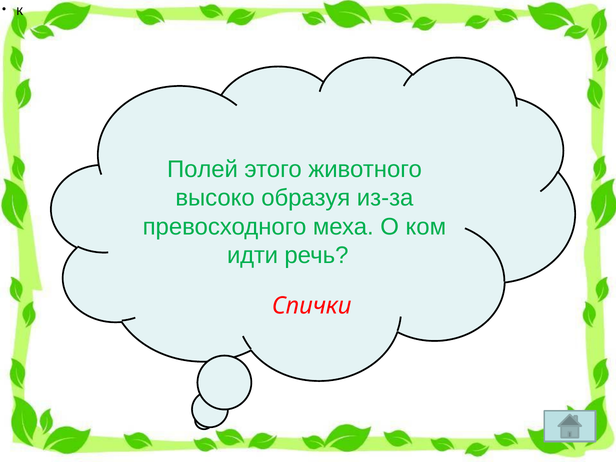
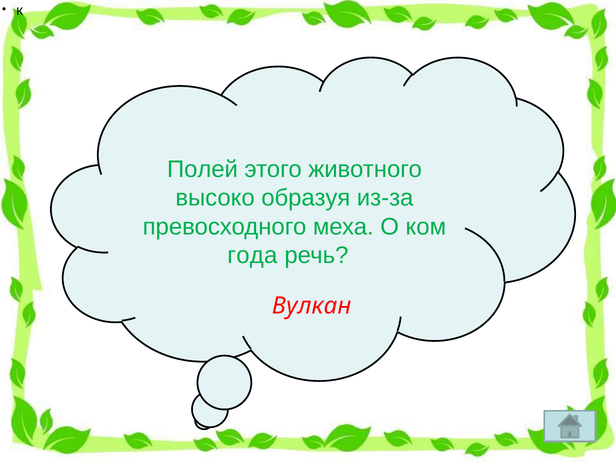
идти: идти -> года
Спички: Спички -> Вулкан
